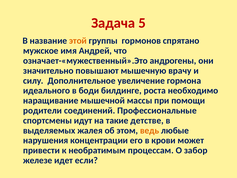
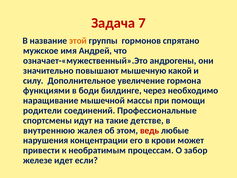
5: 5 -> 7
врачу: врачу -> какой
идеального: идеального -> функциями
роста: роста -> через
выделяемых: выделяемых -> внутреннюю
ведь colour: orange -> red
